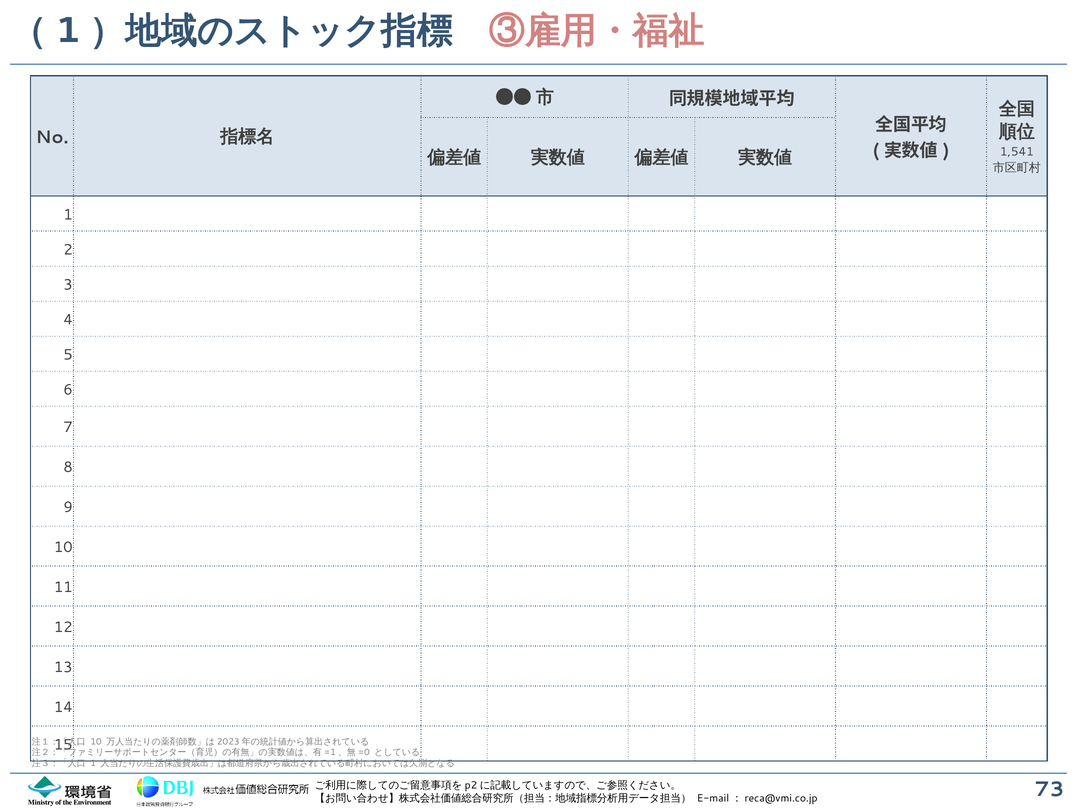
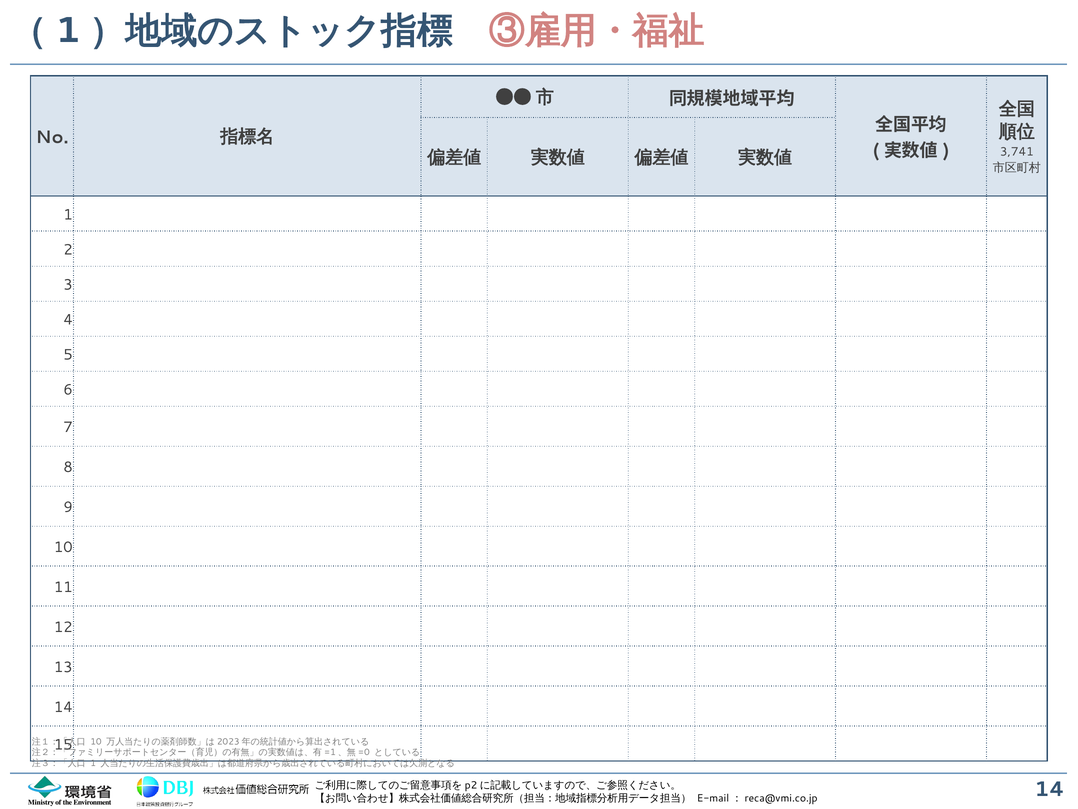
1,541: 1,541 -> 3,741
73 at (1049, 789): 73 -> 14
